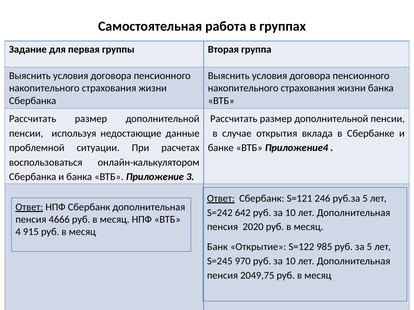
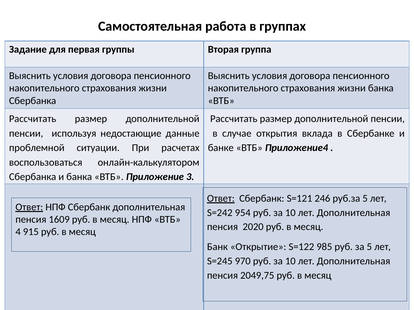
642: 642 -> 954
4666: 4666 -> 1609
